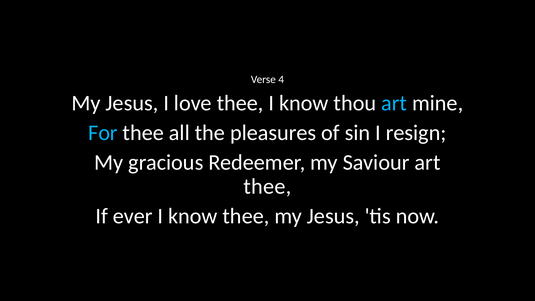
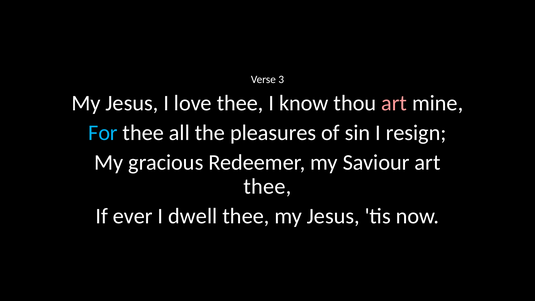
4: 4 -> 3
art at (394, 103) colour: light blue -> pink
ever I know: know -> dwell
